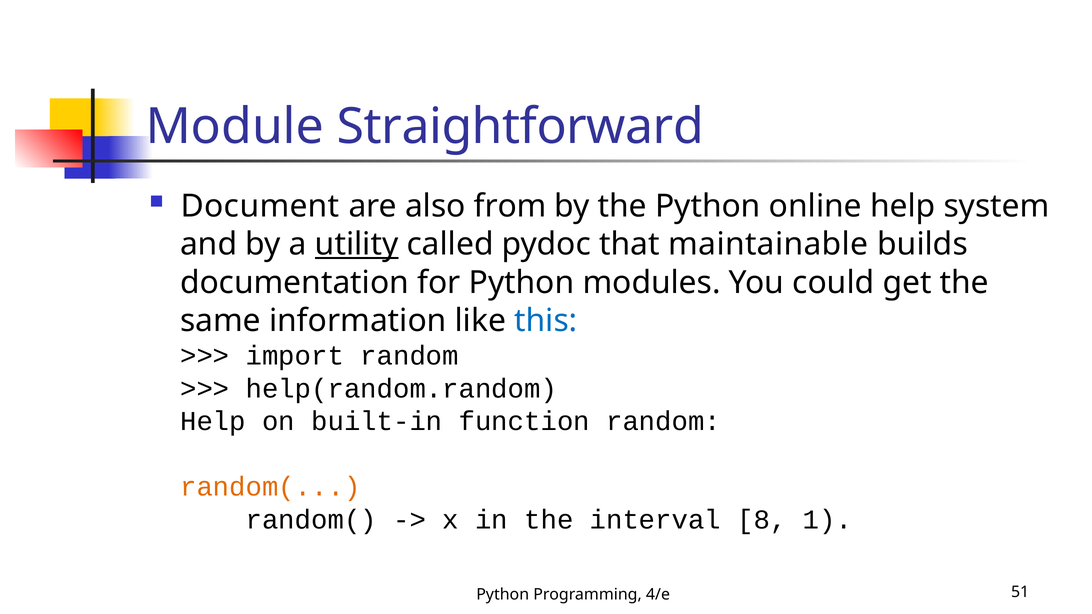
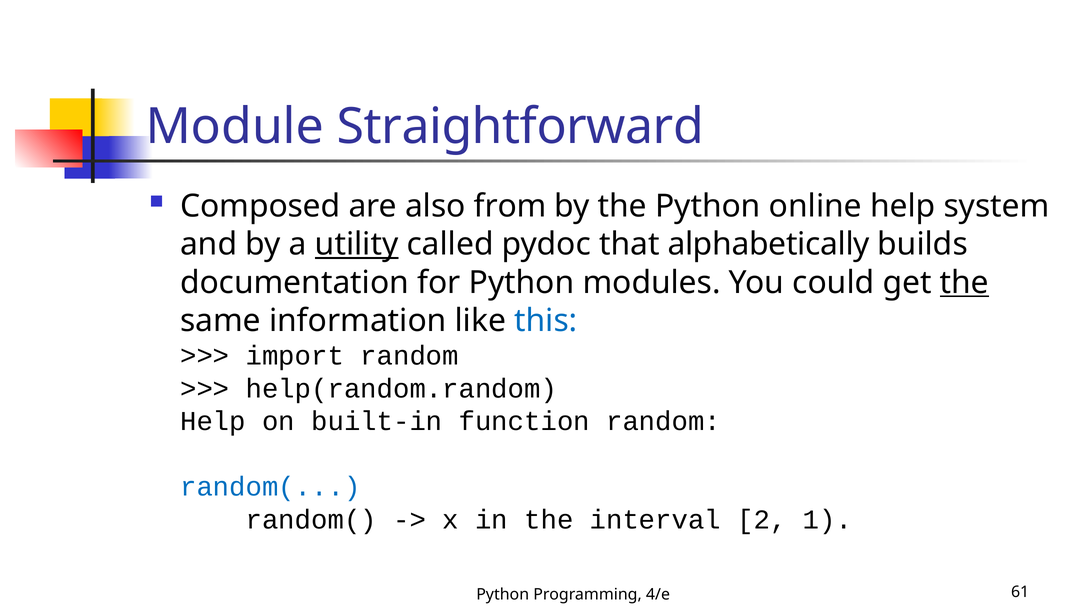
Document: Document -> Composed
maintainable: maintainable -> alphabetically
the at (964, 283) underline: none -> present
random( at (270, 487) colour: orange -> blue
8: 8 -> 2
51: 51 -> 61
